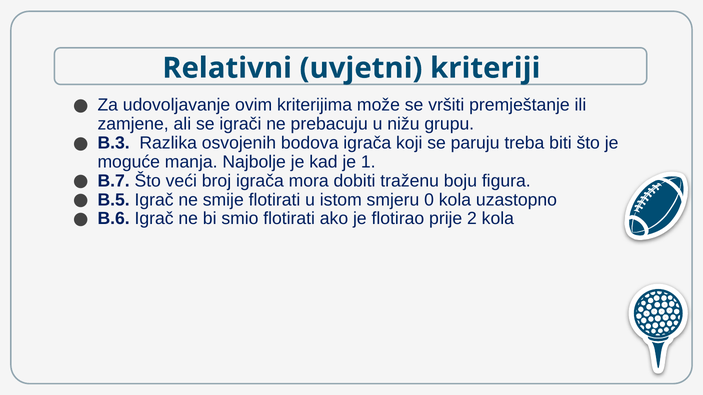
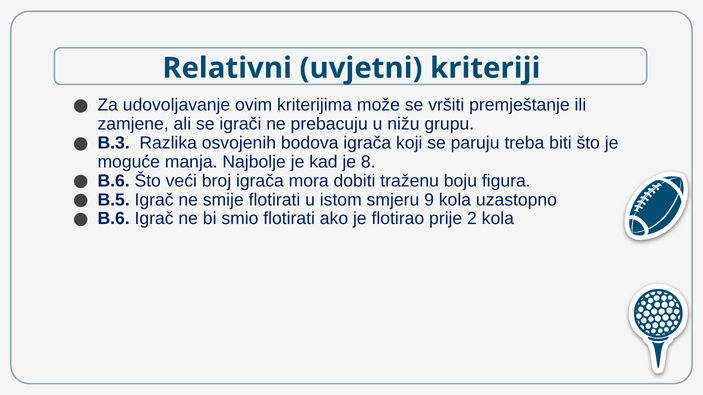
1: 1 -> 8
B.7 at (114, 181): B.7 -> B.6
0: 0 -> 9
